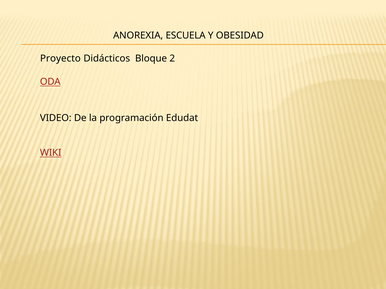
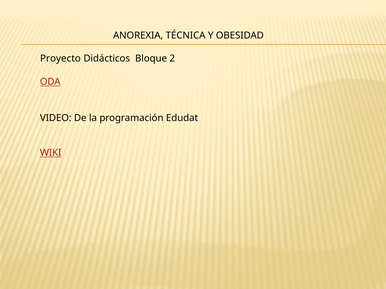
ESCUELA: ESCUELA -> TÉCNICA
